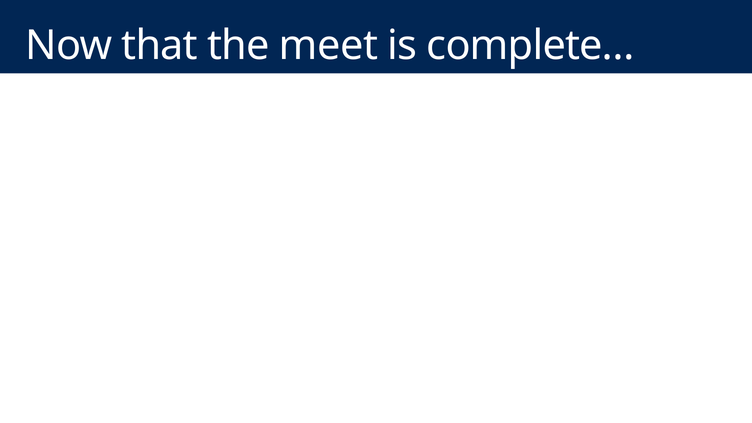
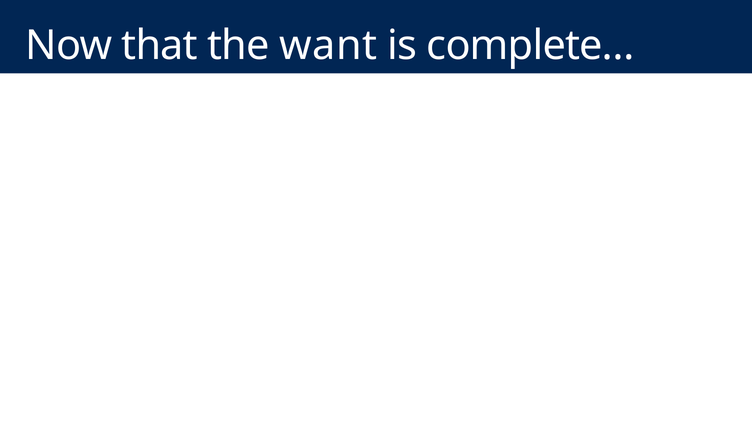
meet: meet -> want
